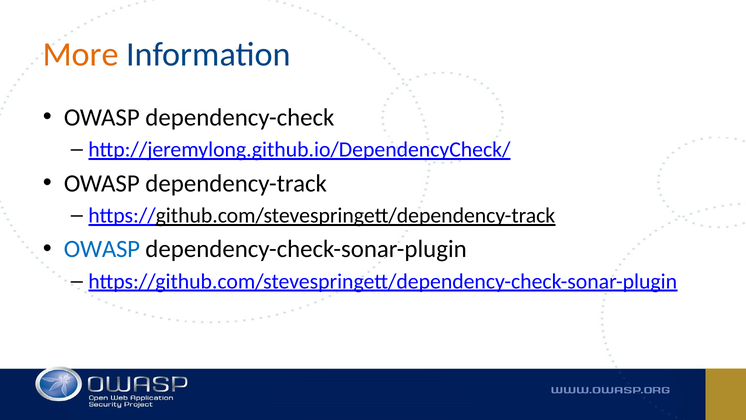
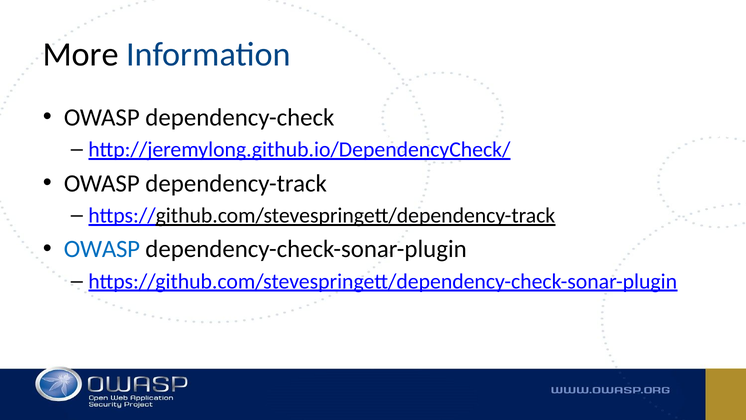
More colour: orange -> black
